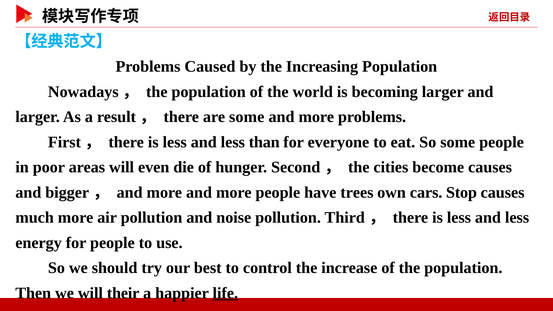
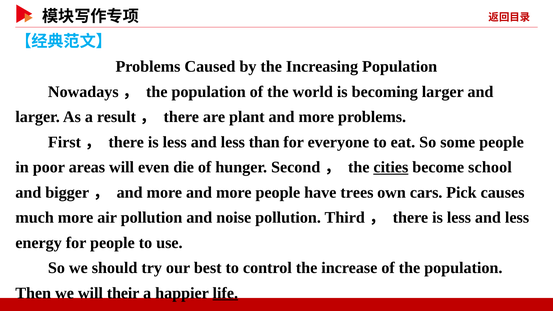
are some: some -> plant
cities underline: none -> present
become causes: causes -> school
Stop: Stop -> Pick
